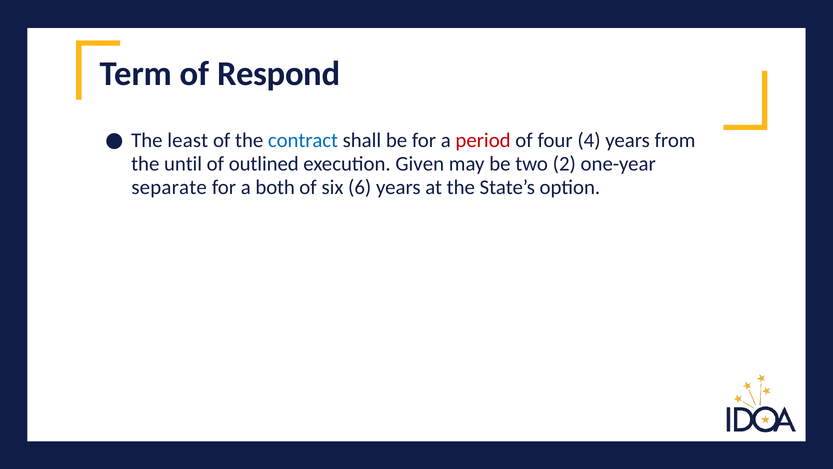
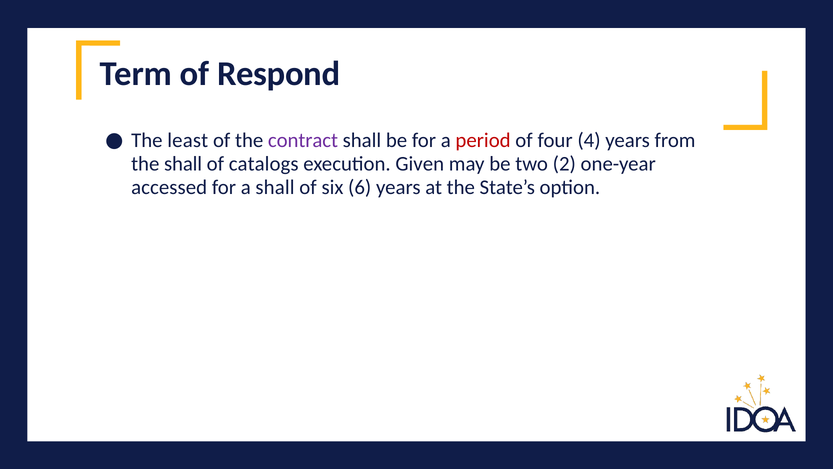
contract colour: blue -> purple
the until: until -> shall
outlined: outlined -> catalogs
separate: separate -> accessed
a both: both -> shall
